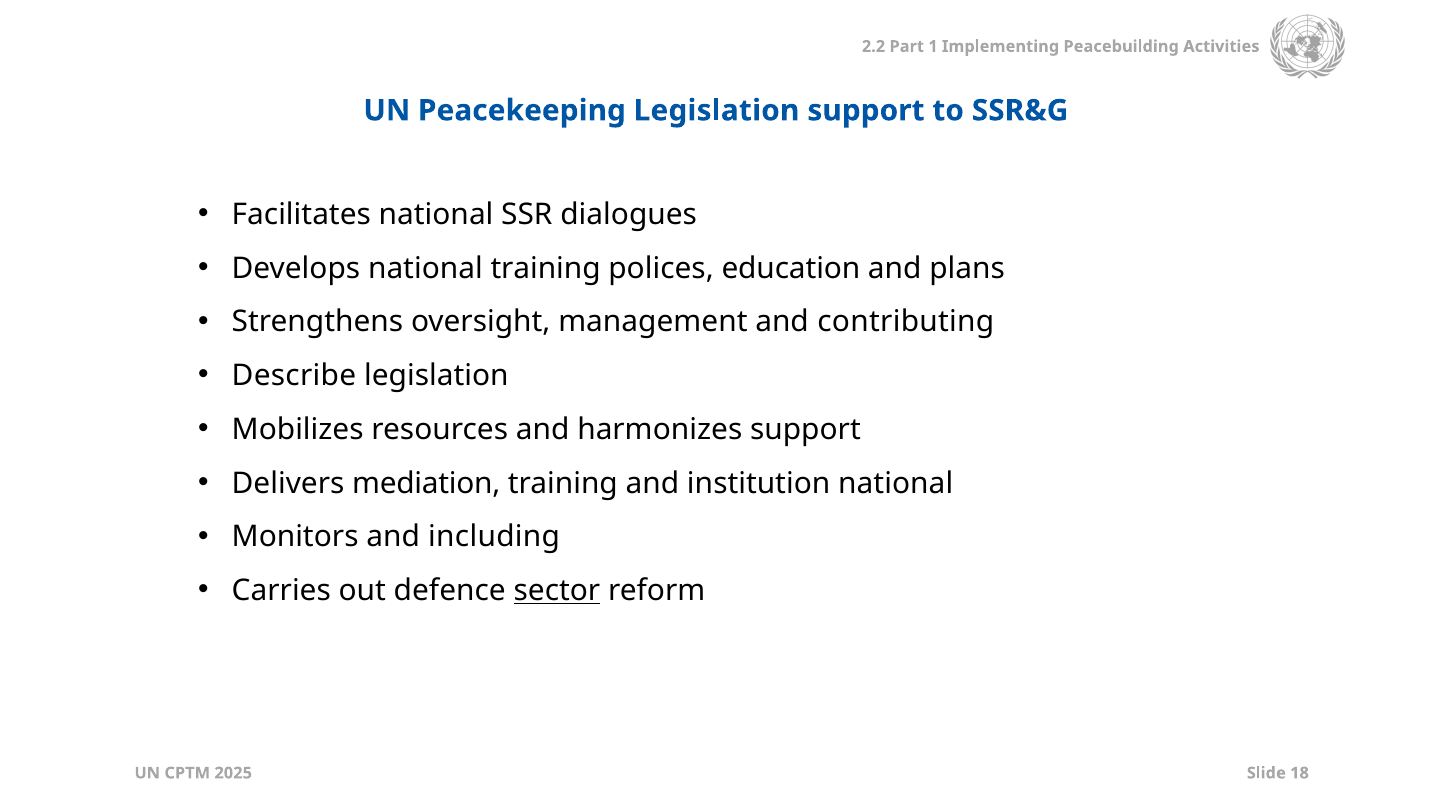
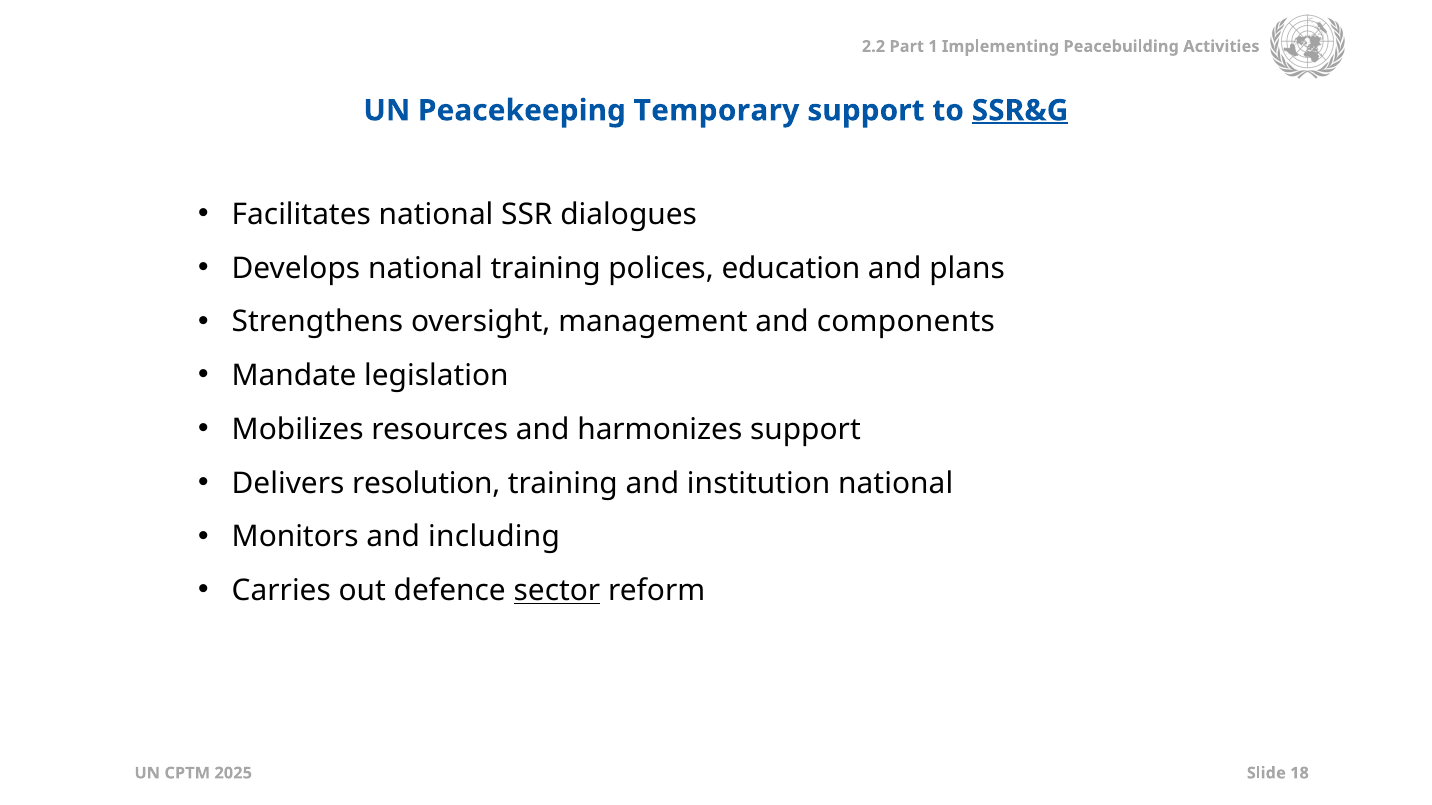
Peacekeeping Legislation: Legislation -> Temporary
SSR&G underline: none -> present
contributing: contributing -> components
Describe: Describe -> Mandate
mediation: mediation -> resolution
